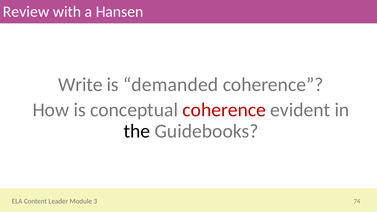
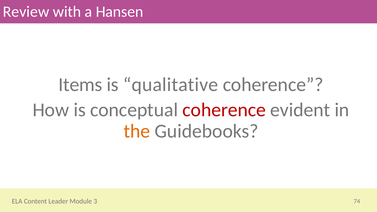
Write: Write -> Items
demanded: demanded -> qualitative
the colour: black -> orange
